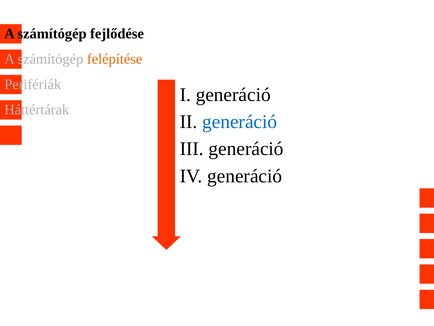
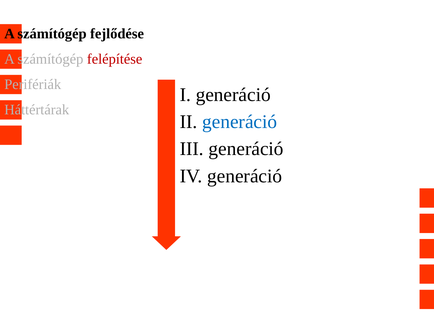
felépítése colour: orange -> red
